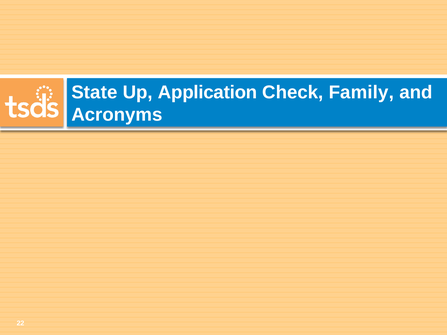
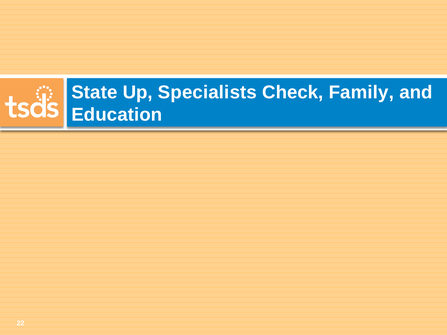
Application: Application -> Specialists
Acronyms: Acronyms -> Education
